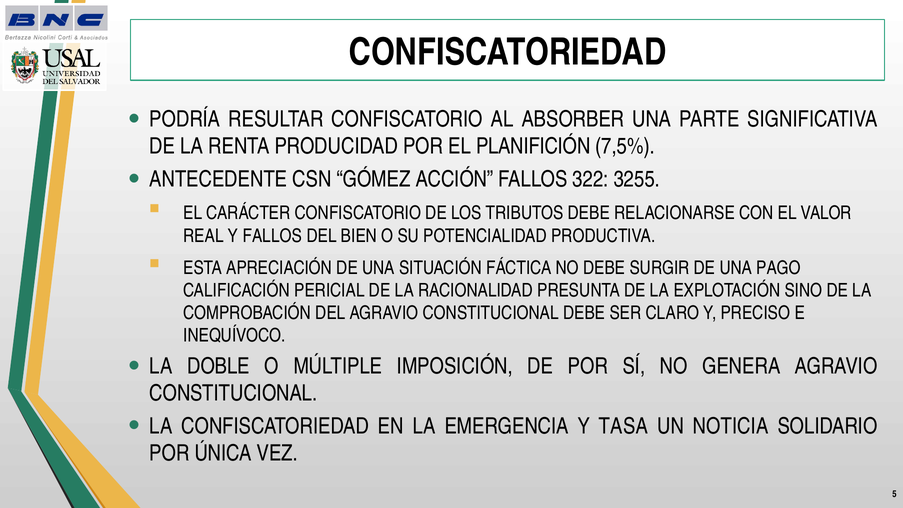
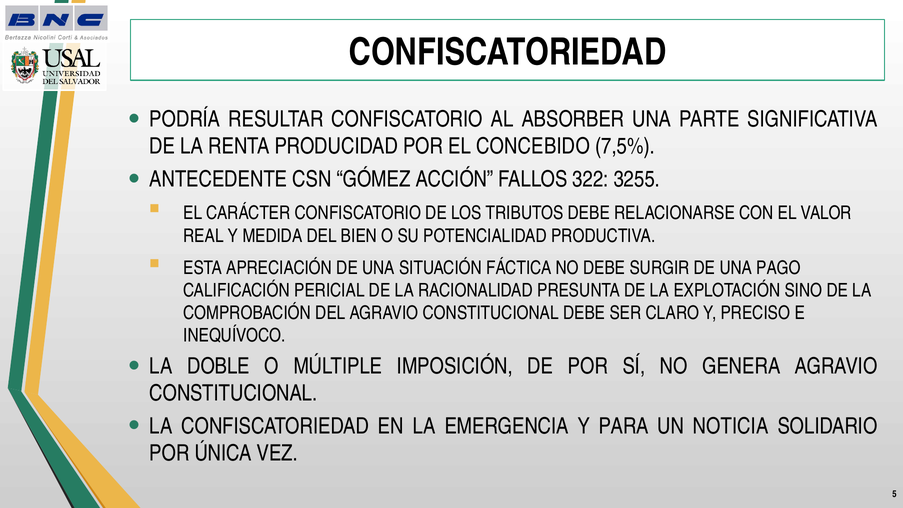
PLANIFICIÓN: PLANIFICIÓN -> CONCEBIDO
Y FALLOS: FALLOS -> MEDIDA
TASA: TASA -> PARA
